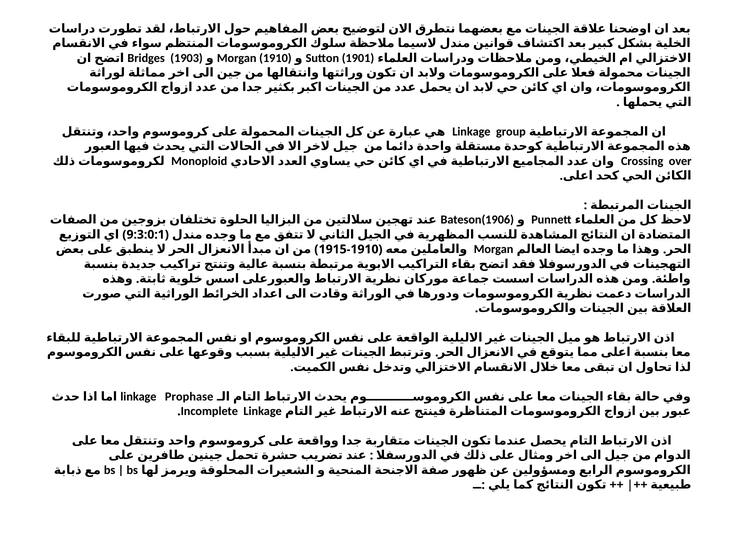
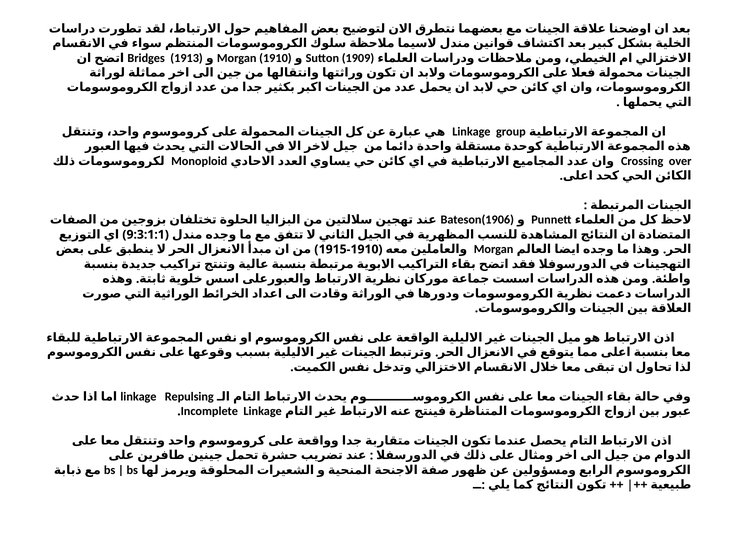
1903: 1903 -> 1913
1901: 1901 -> 1909
9:3:0:1: 9:3:0:1 -> 9:3:1:1
Prophase: Prophase -> Repulsing
